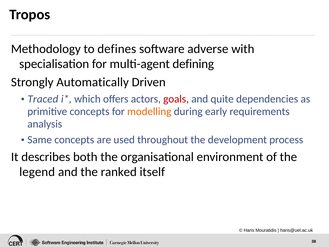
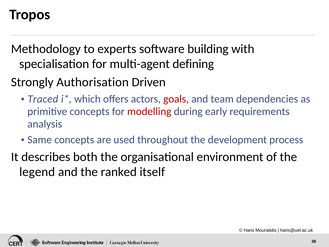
defines: defines -> experts
adverse: adverse -> building
Automatically: Automatically -> Authorisation
quite: quite -> team
modelling colour: orange -> red
